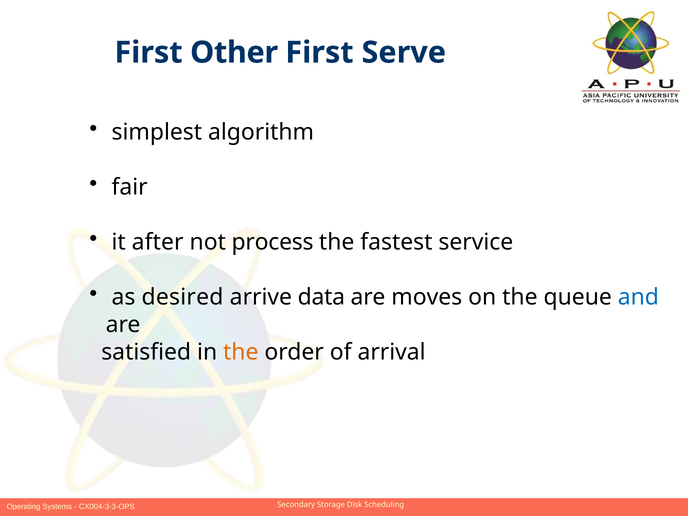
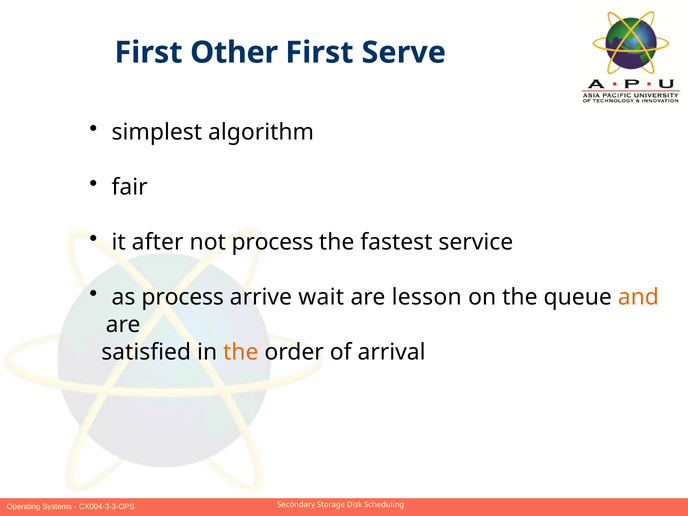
as desired: desired -> process
data: data -> wait
moves: moves -> lesson
and colour: blue -> orange
